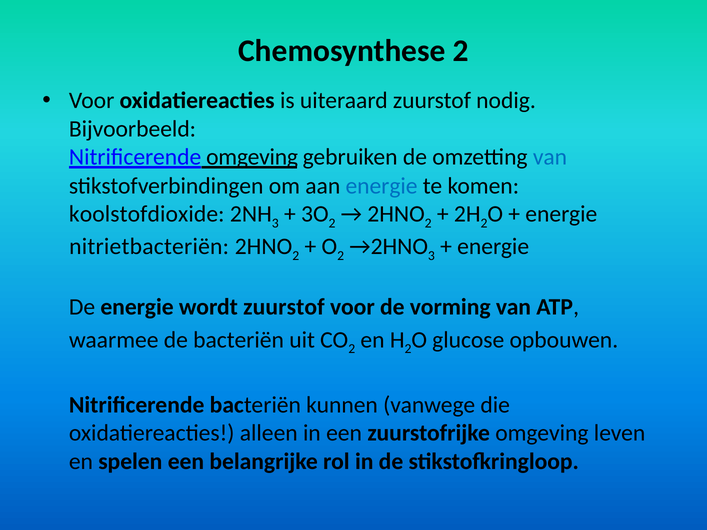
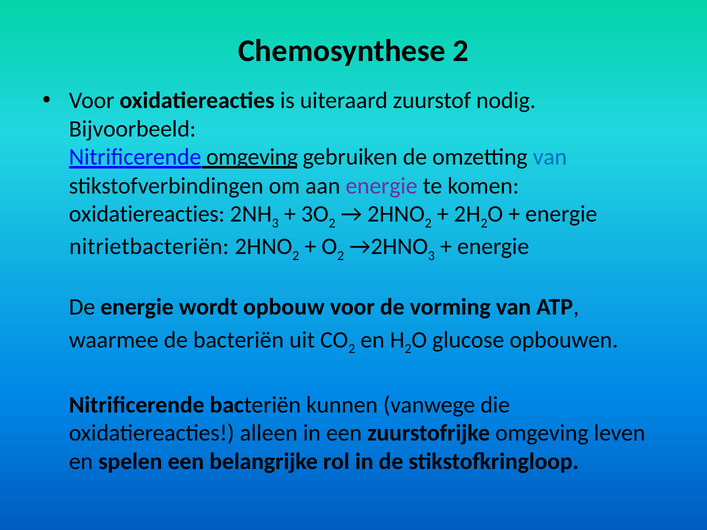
energie at (382, 186) colour: blue -> purple
koolstofdioxide at (147, 214): koolstofdioxide -> oxidatiereacties
wordt zuurstof: zuurstof -> opbouw
